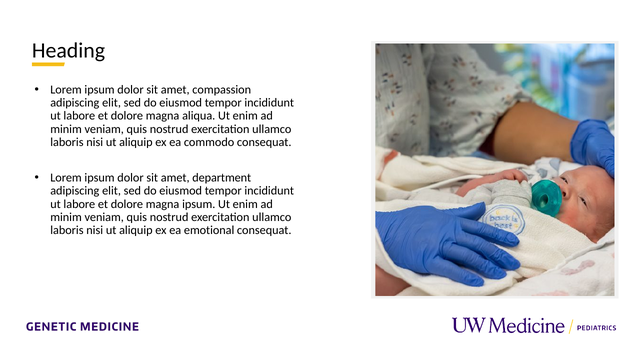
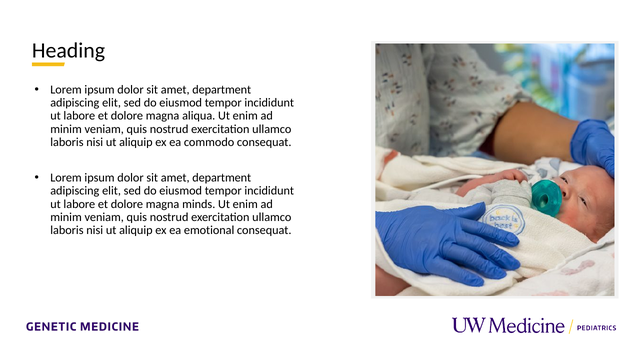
compassion at (222, 89): compassion -> department
magna ipsum: ipsum -> minds
